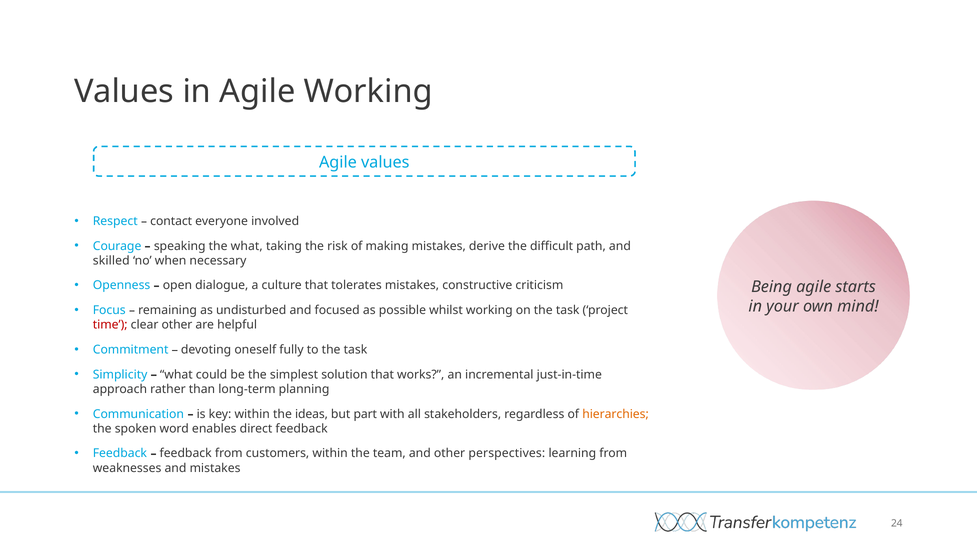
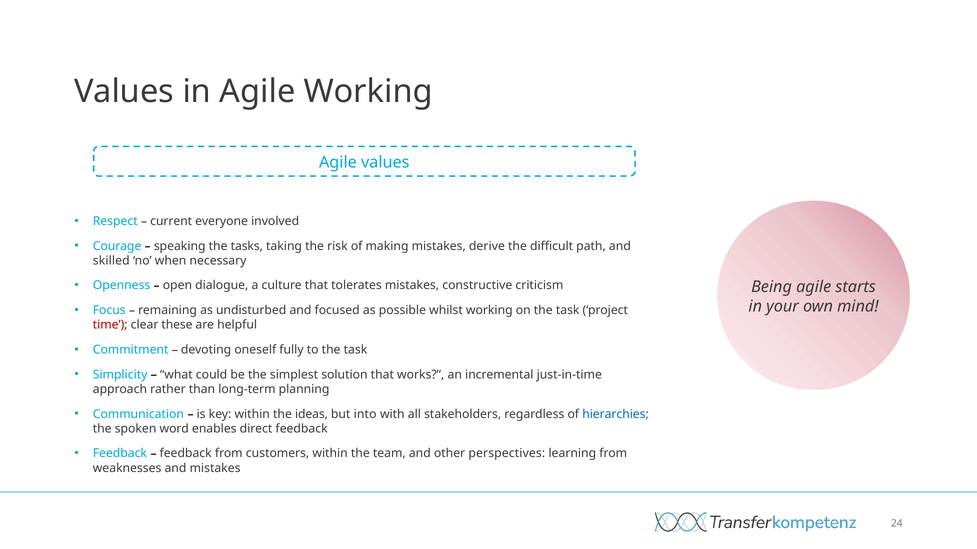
contact: contact -> current
the what: what -> tasks
clear other: other -> these
part: part -> into
hierarchies colour: orange -> blue
